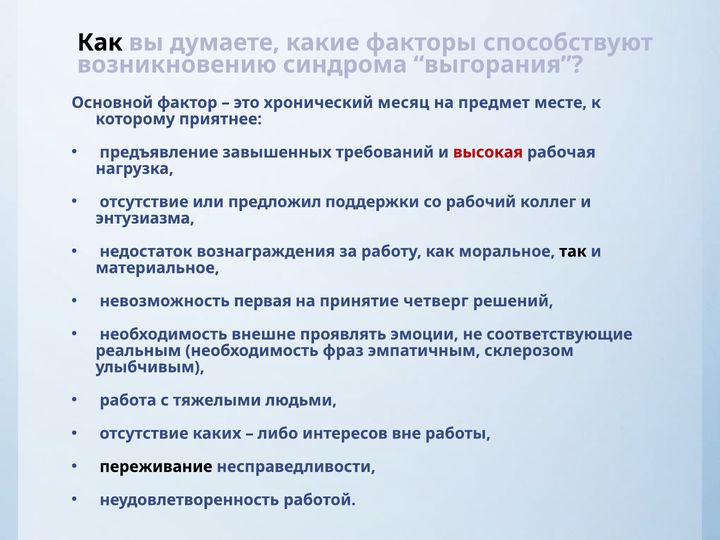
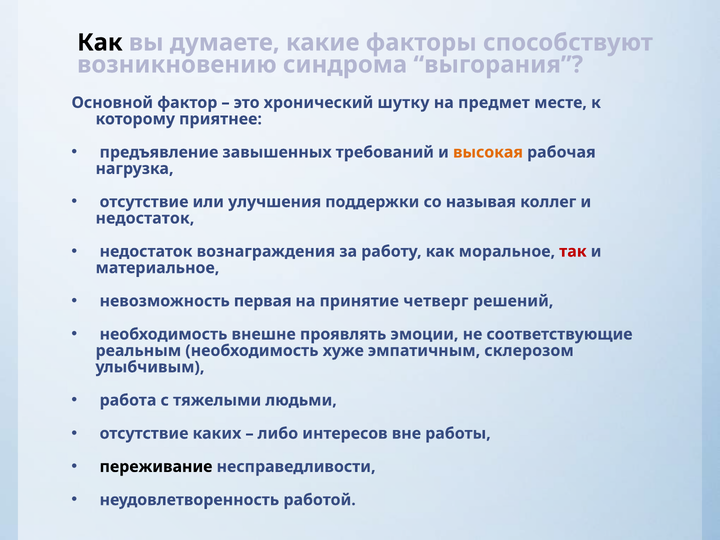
месяц: месяц -> шутку
высокая colour: red -> orange
предложил: предложил -> улучшения
рабочий: рабочий -> называя
энтузиазма at (145, 218): энтузиазма -> недостаток
так colour: black -> red
фраз: фраз -> хуже
